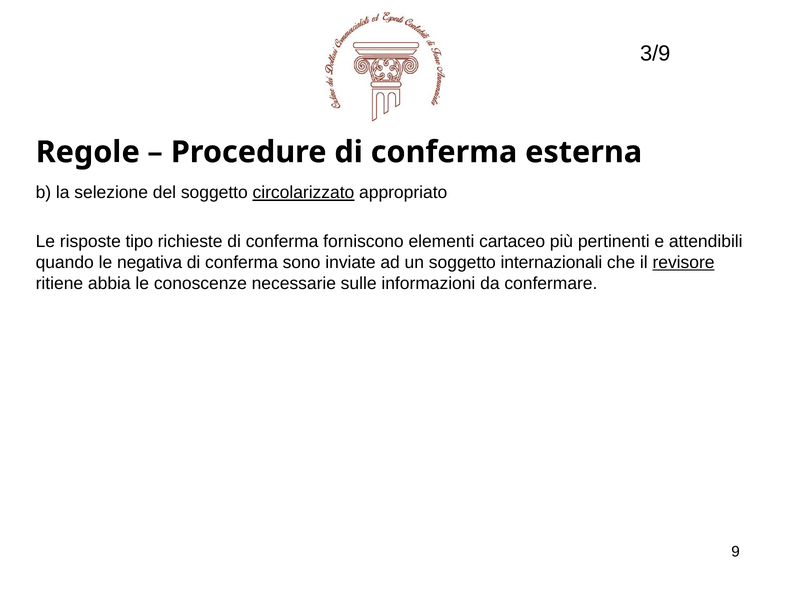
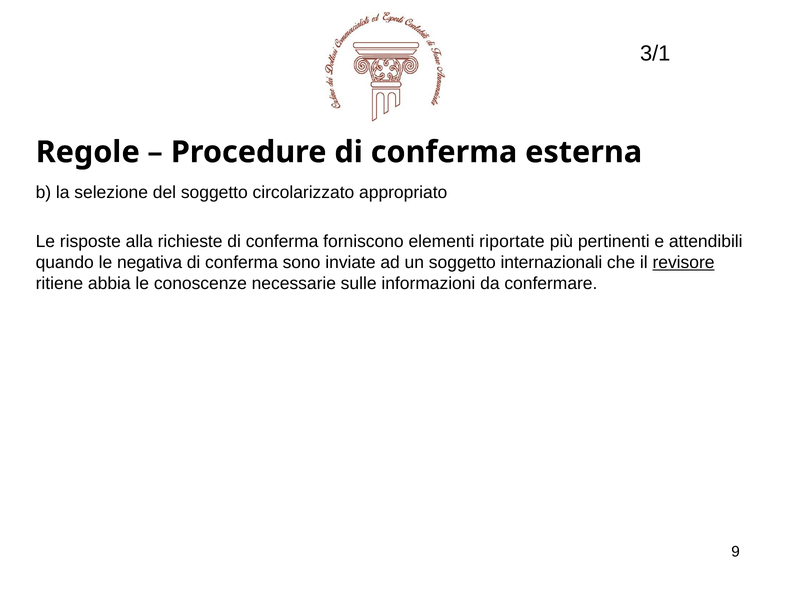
3/9: 3/9 -> 3/1
circolarizzato underline: present -> none
tipo: tipo -> alla
cartaceo: cartaceo -> riportate
